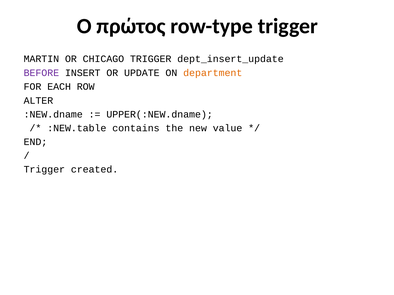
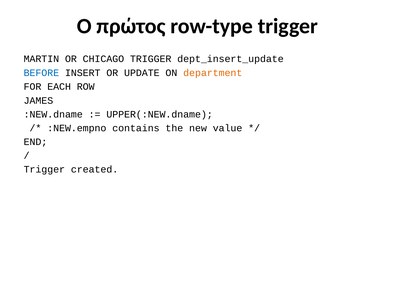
BEFORE colour: purple -> blue
ALTER: ALTER -> JAMES
:NEW.table: :NEW.table -> :NEW.empno
